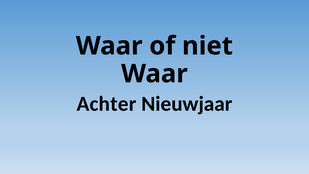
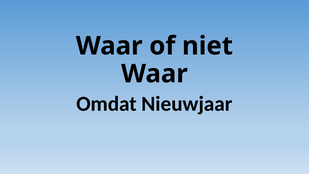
Achter: Achter -> Omdat
